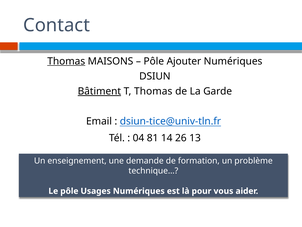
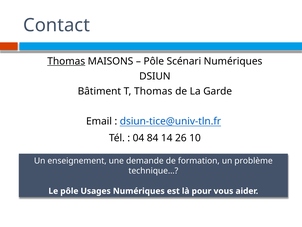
Ajouter: Ajouter -> Scénari
Bâtiment underline: present -> none
81: 81 -> 84
13: 13 -> 10
